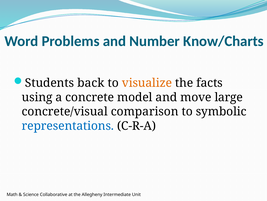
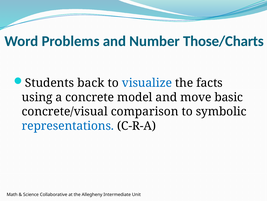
Know/Charts: Know/Charts -> Those/Charts
visualize colour: orange -> blue
large: large -> basic
